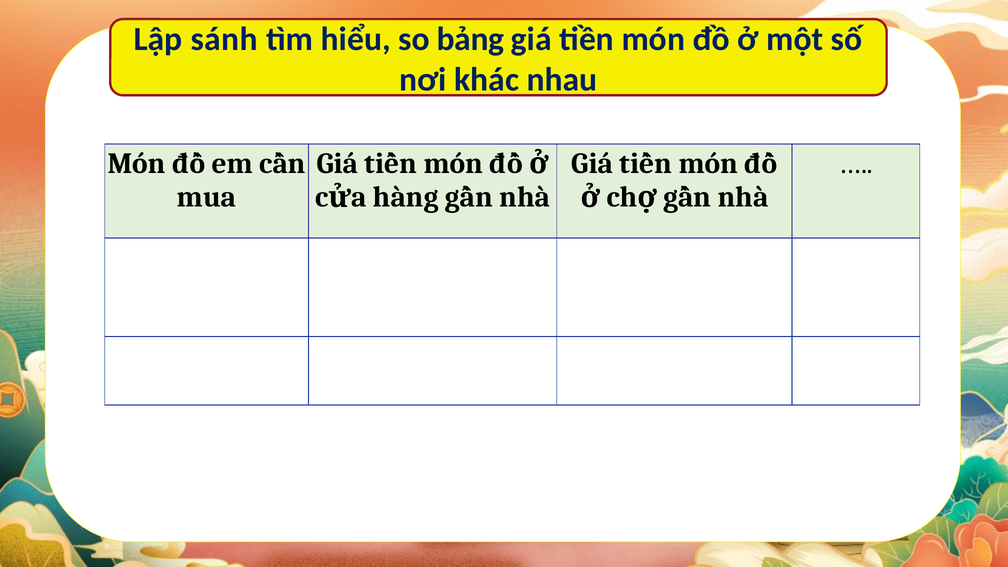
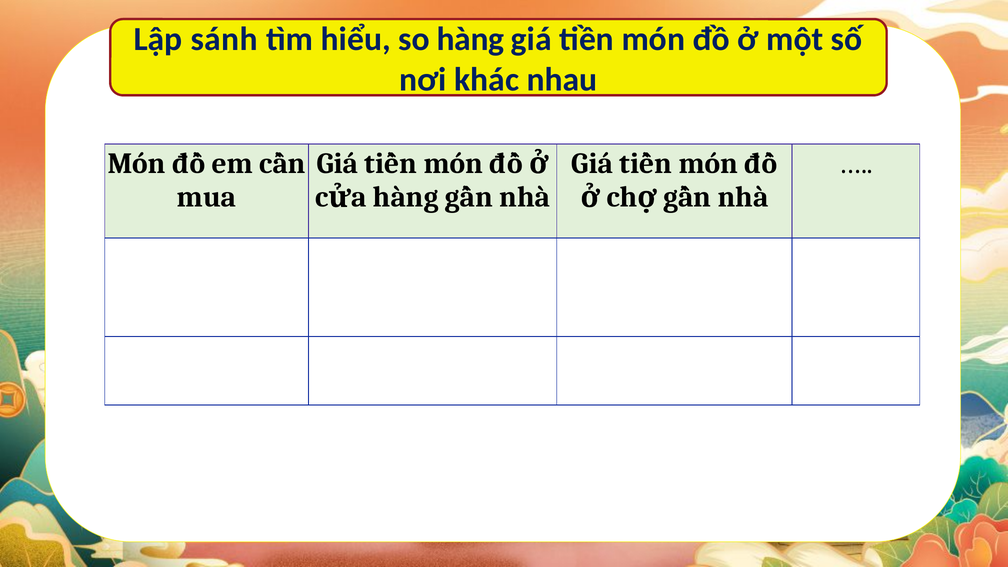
so bảng: bảng -> hàng
